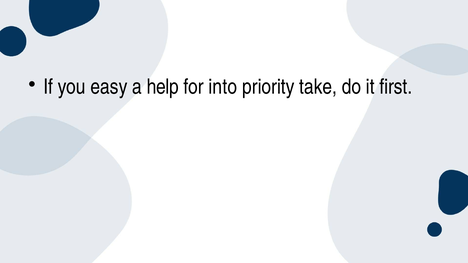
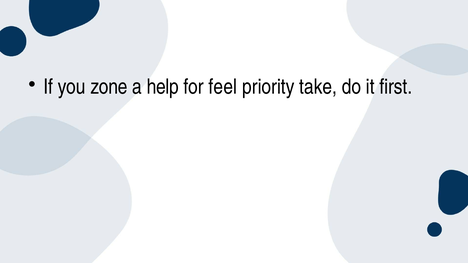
easy: easy -> zone
into: into -> feel
